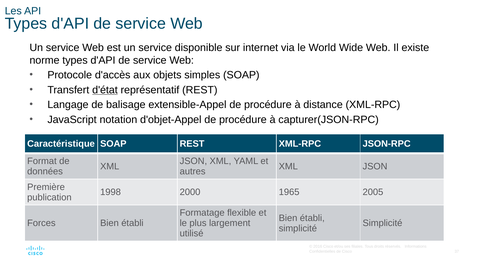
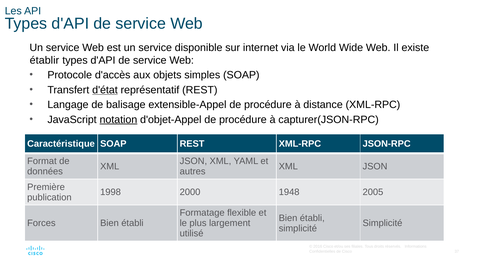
norme: norme -> établir
notation underline: none -> present
1965: 1965 -> 1948
